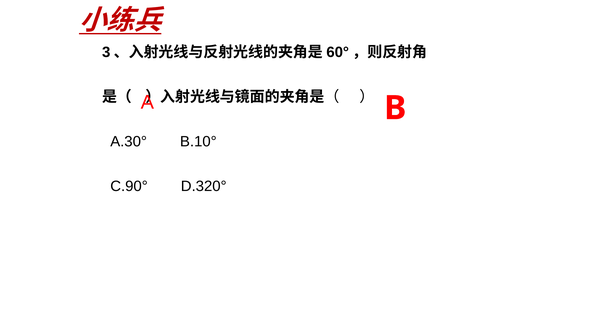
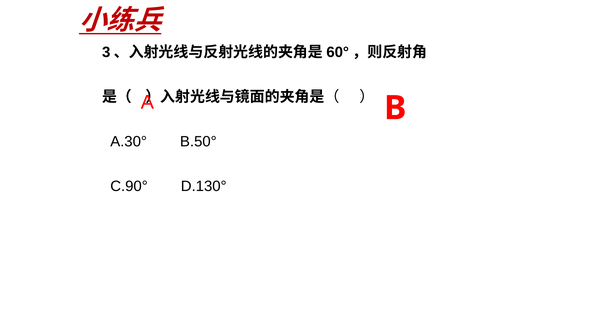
B.10°: B.10° -> B.50°
D.320°: D.320° -> D.130°
